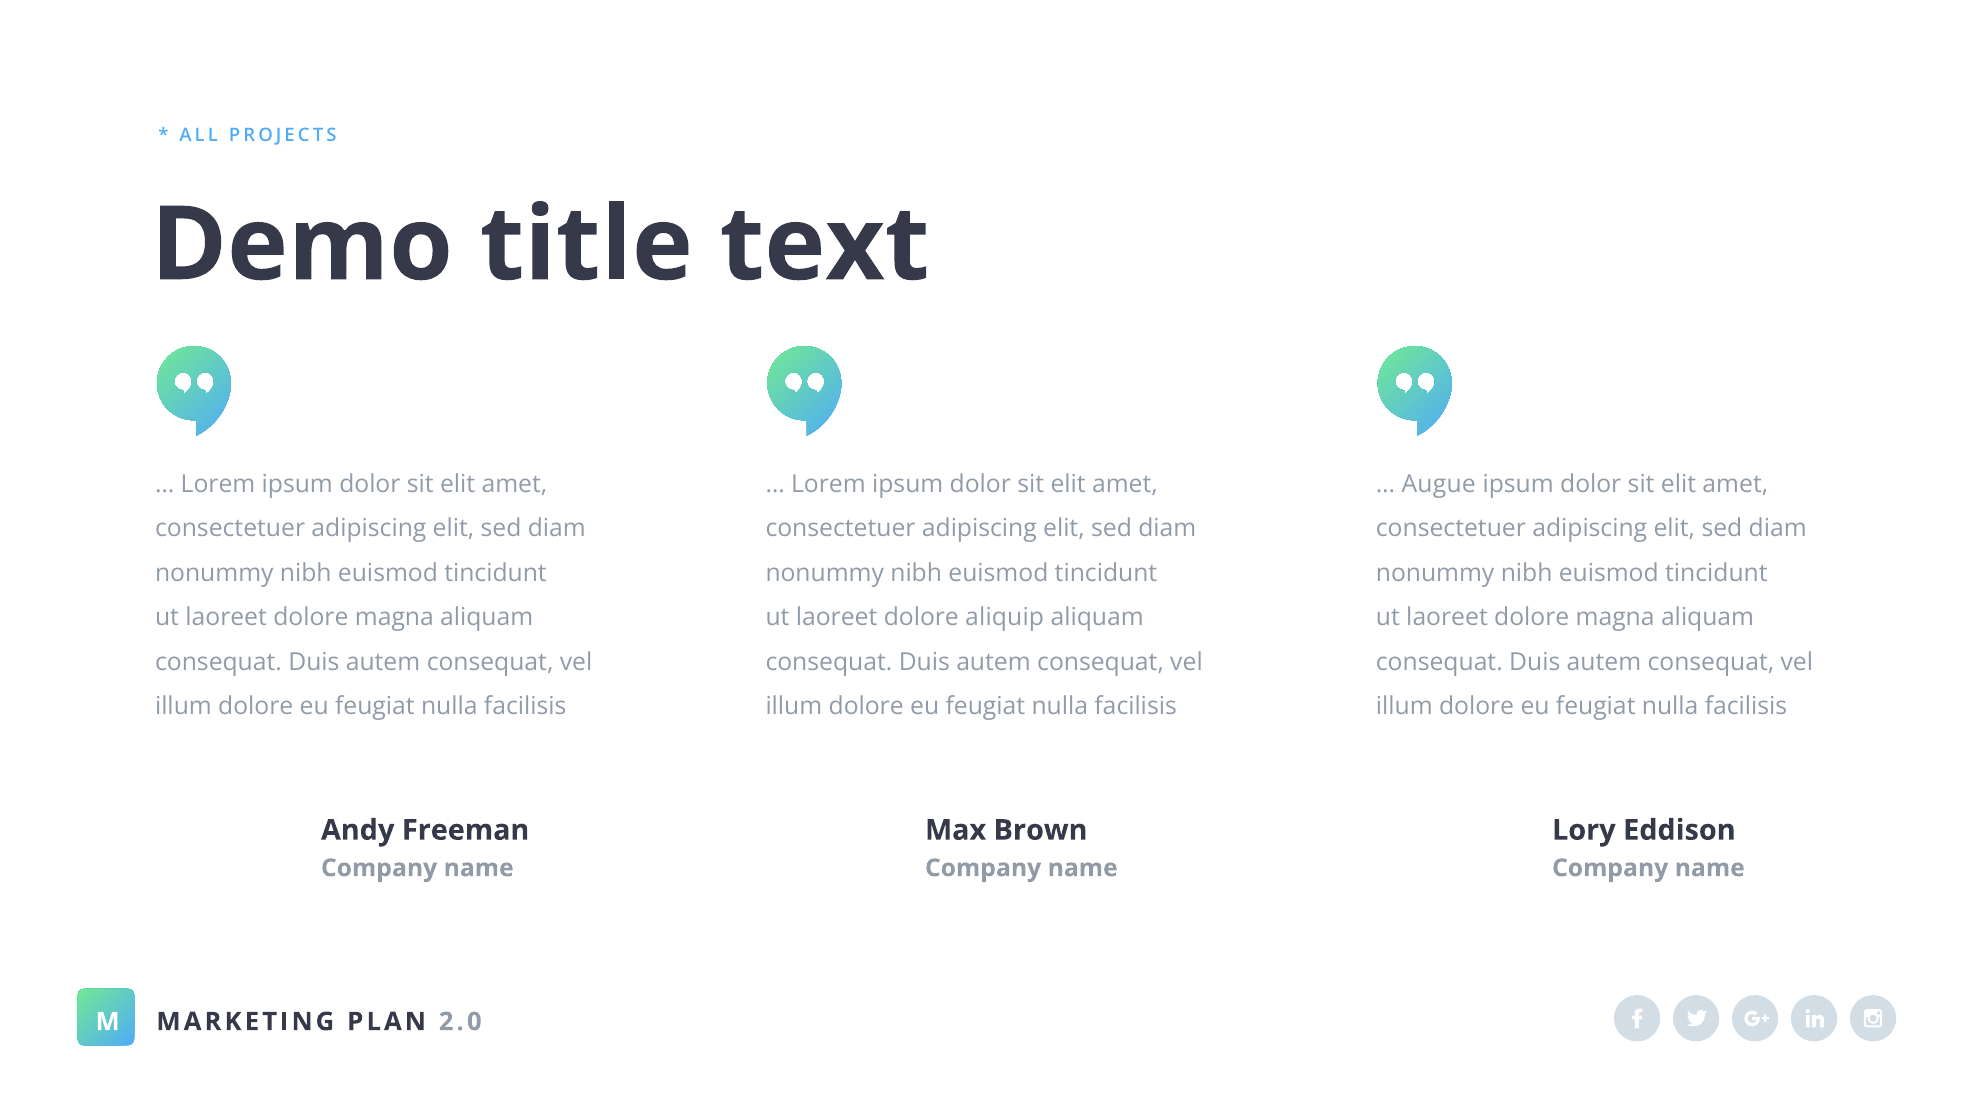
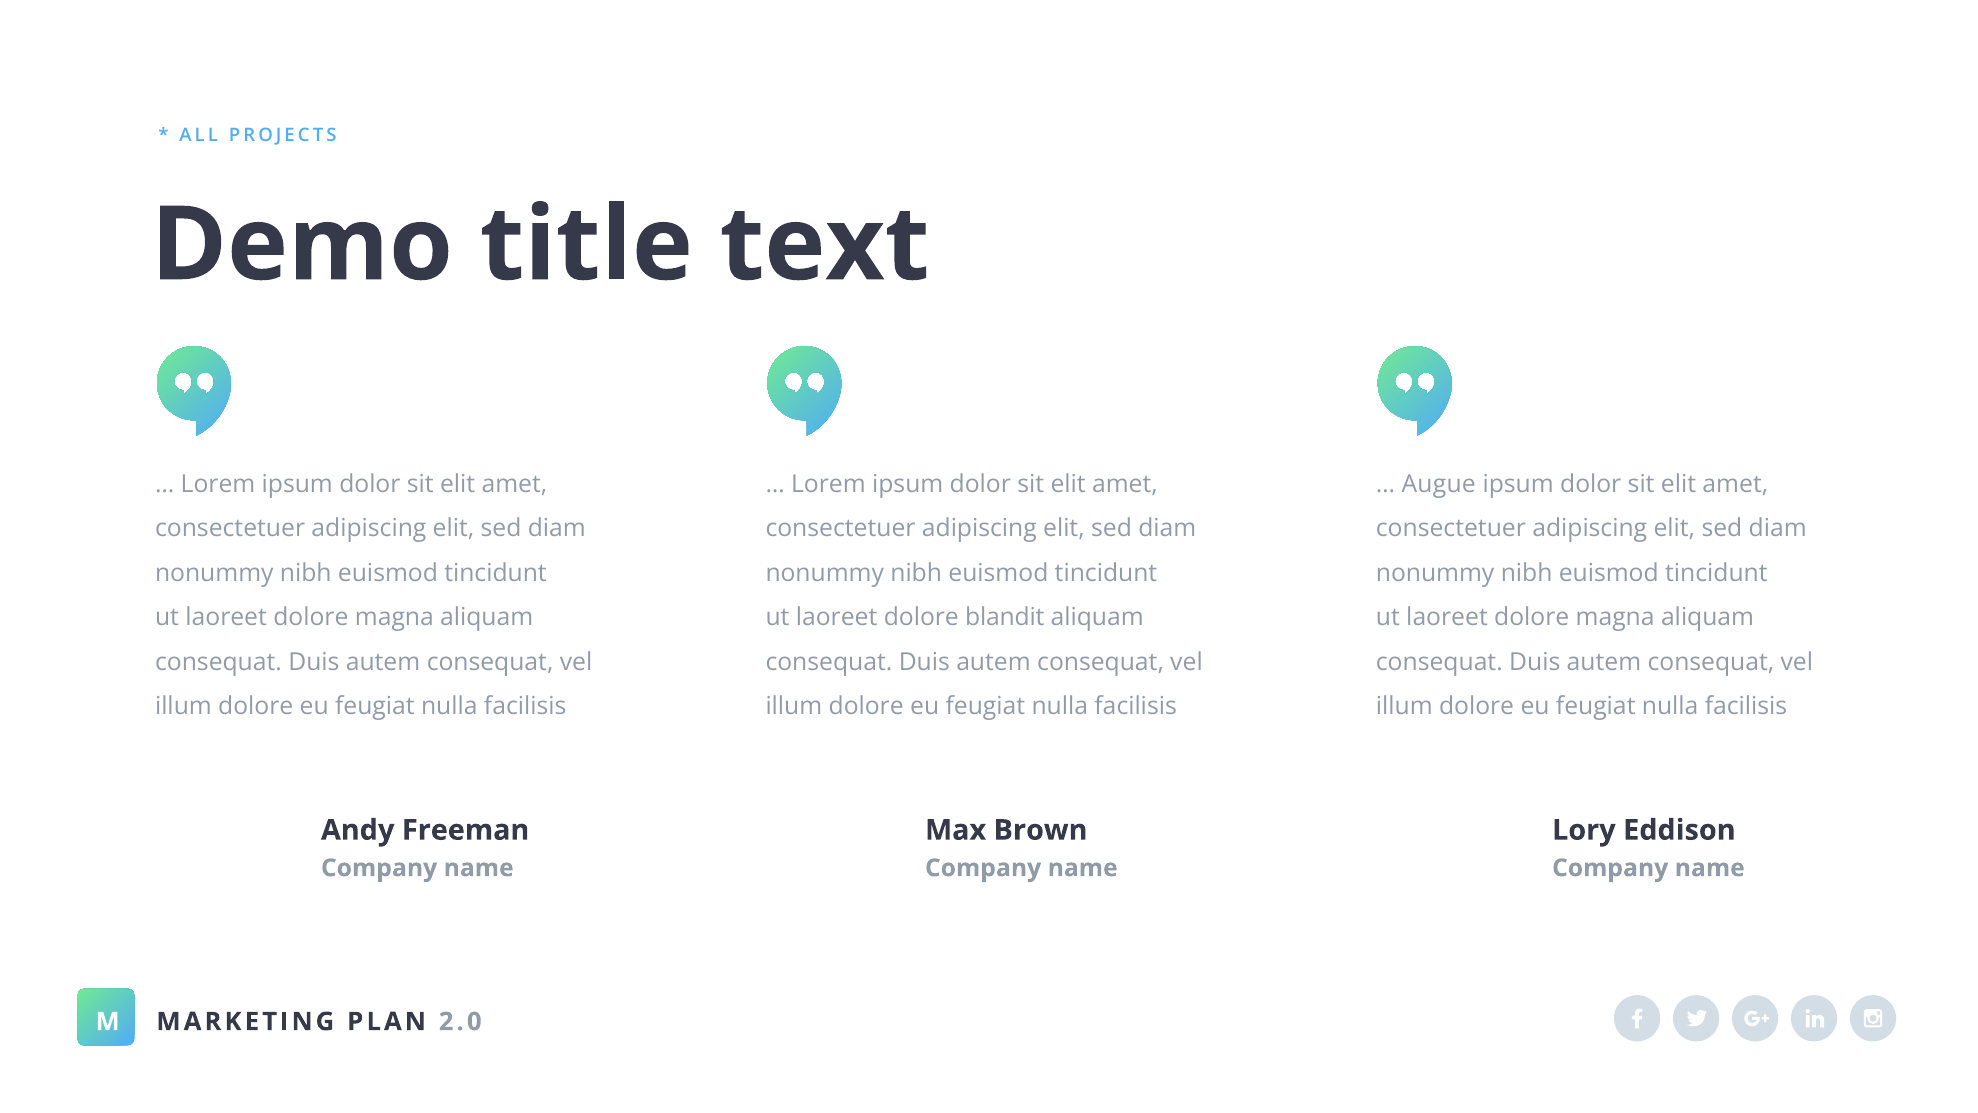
aliquip: aliquip -> blandit
